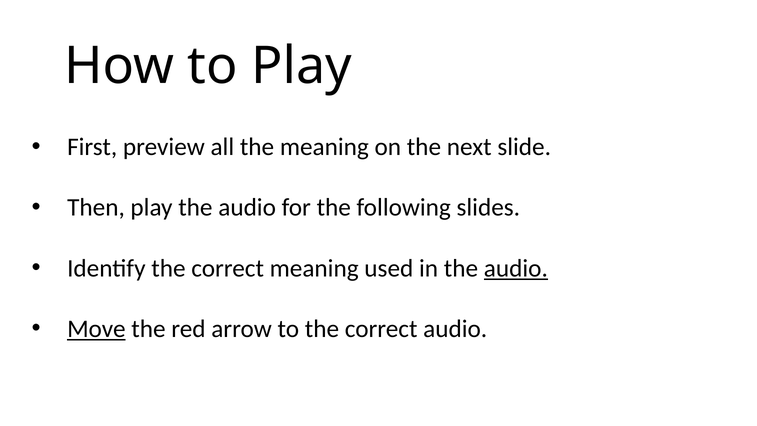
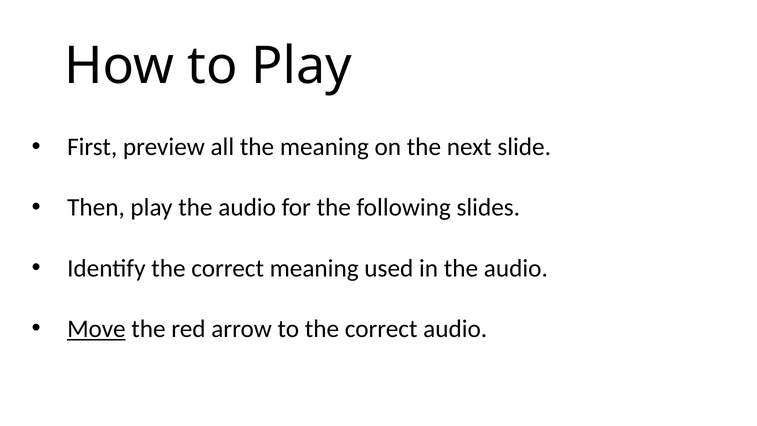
audio at (516, 268) underline: present -> none
